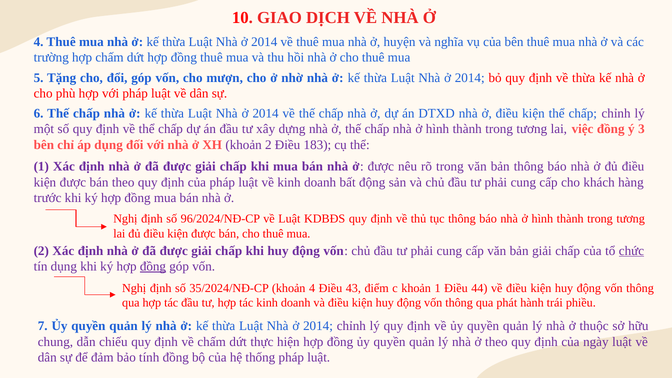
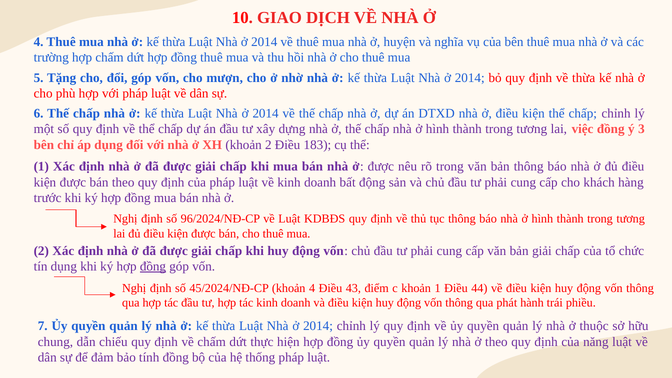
chức underline: present -> none
35/2024/NĐ-CP: 35/2024/NĐ-CP -> 45/2024/NĐ-CP
ngày: ngày -> năng
